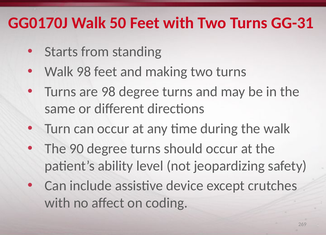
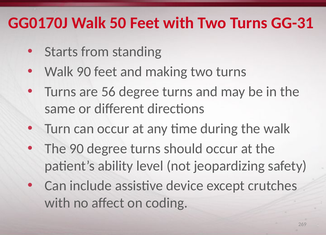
Walk 98: 98 -> 90
are 98: 98 -> 56
